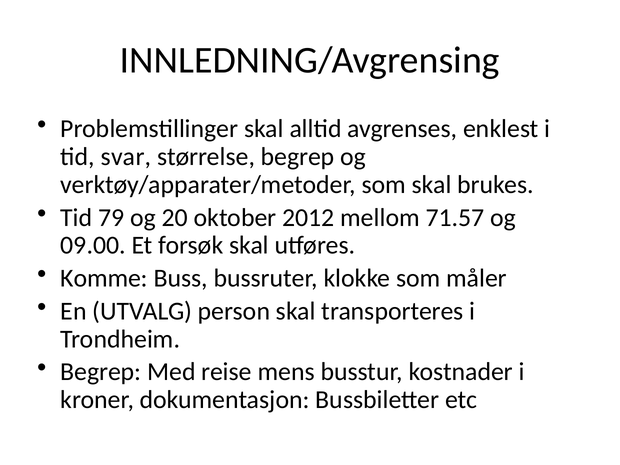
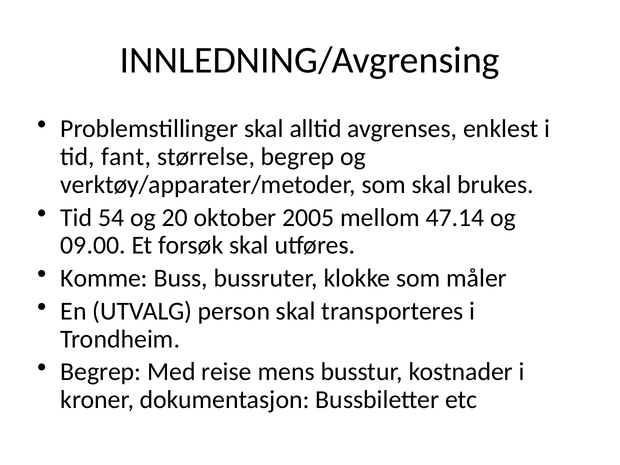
svar: svar -> fant
79: 79 -> 54
2012: 2012 -> 2005
71.57: 71.57 -> 47.14
